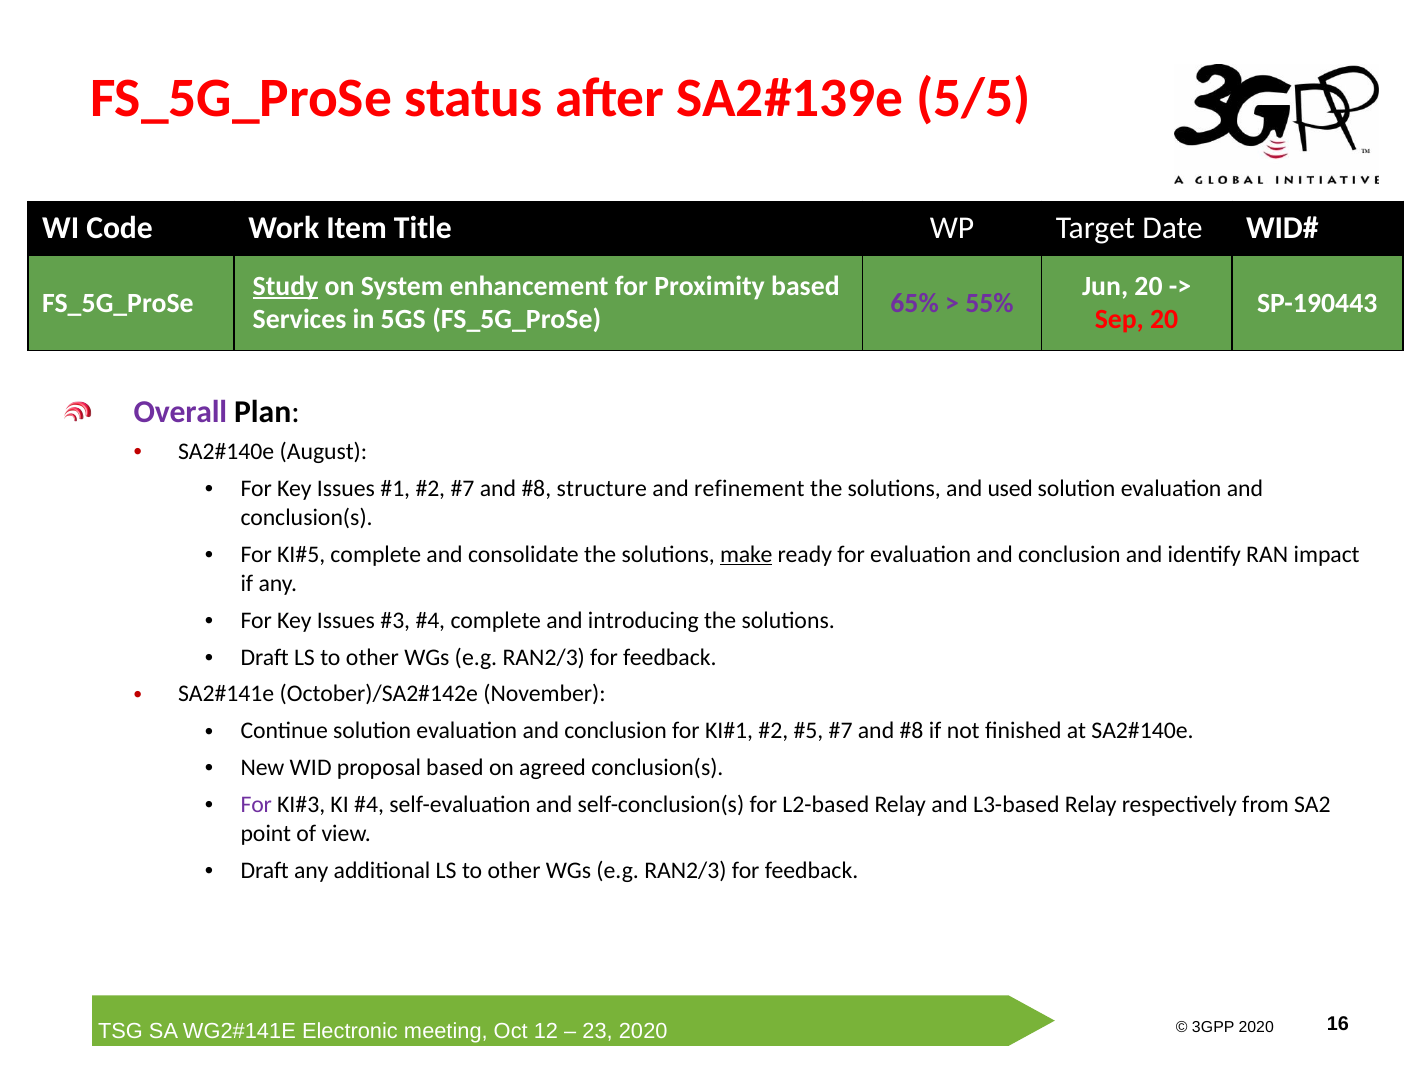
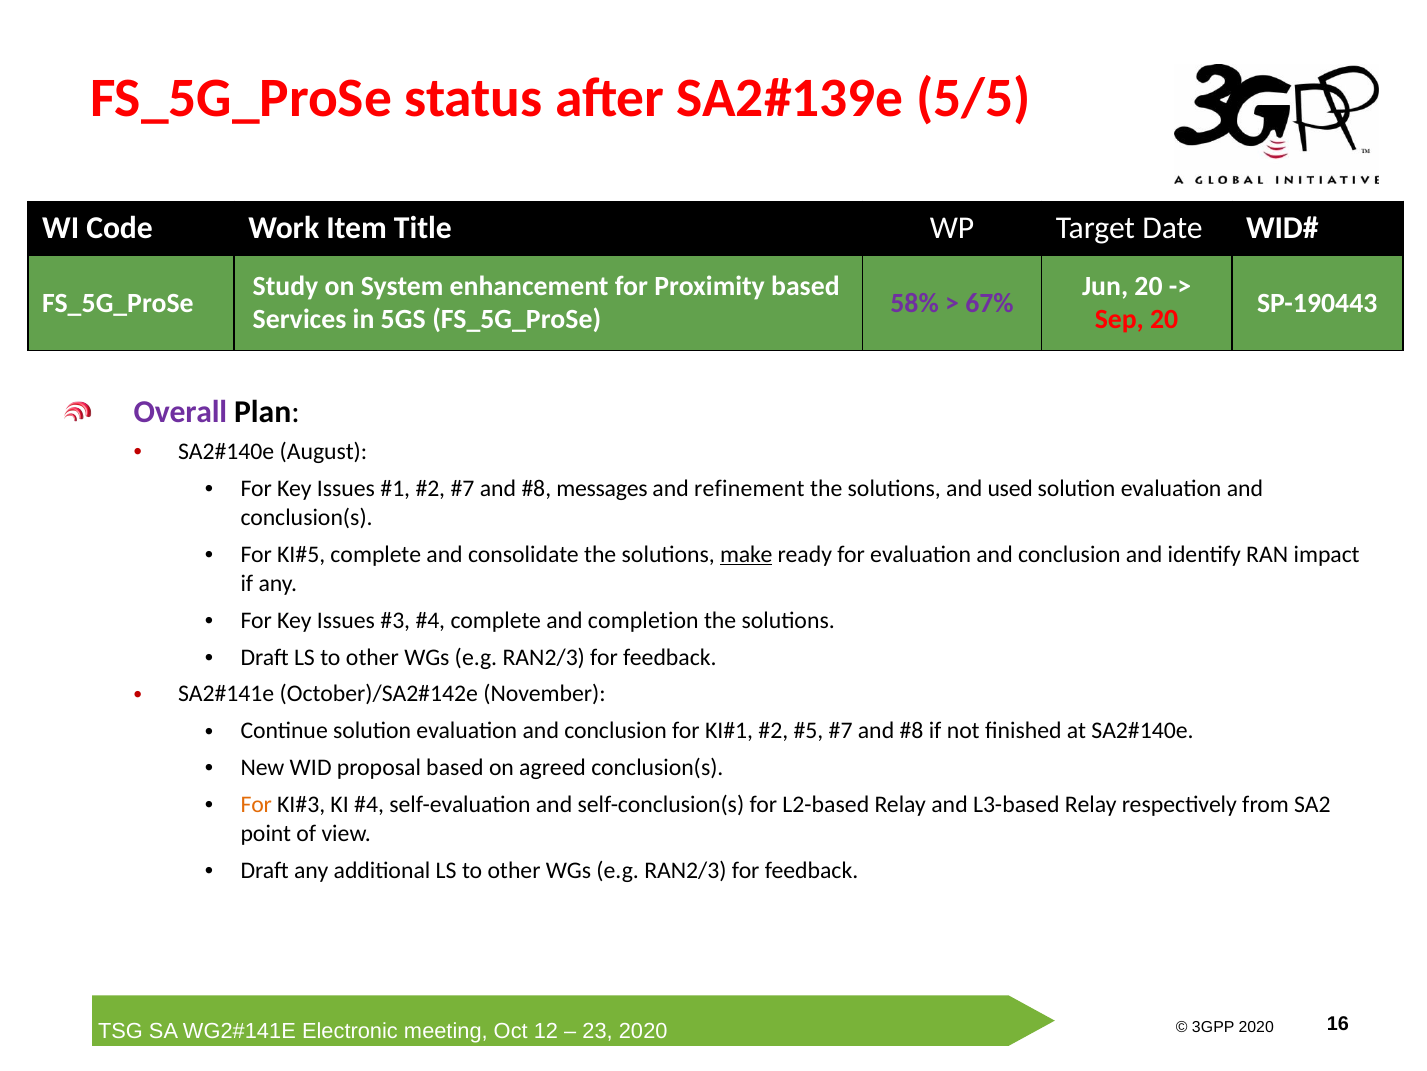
Study underline: present -> none
65%: 65% -> 58%
55%: 55% -> 67%
structure: structure -> messages
introducing: introducing -> completion
For at (256, 804) colour: purple -> orange
